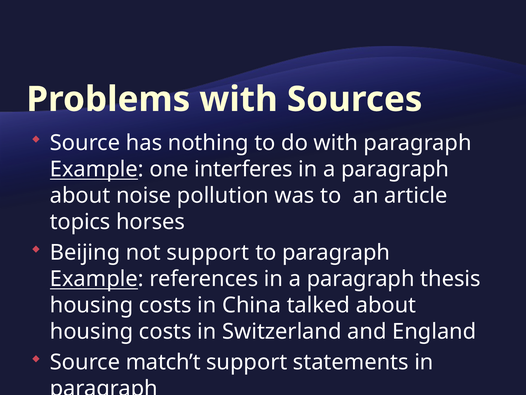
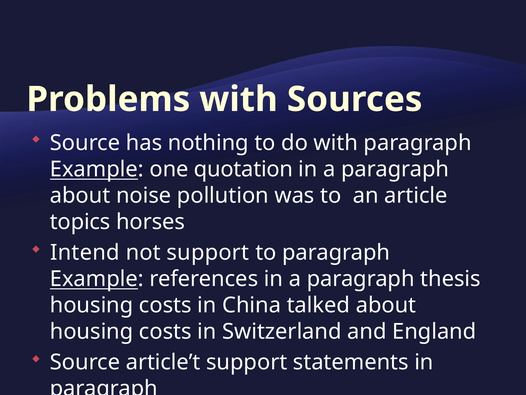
interferes: interferes -> quotation
Beijing: Beijing -> Intend
match’t: match’t -> article’t
